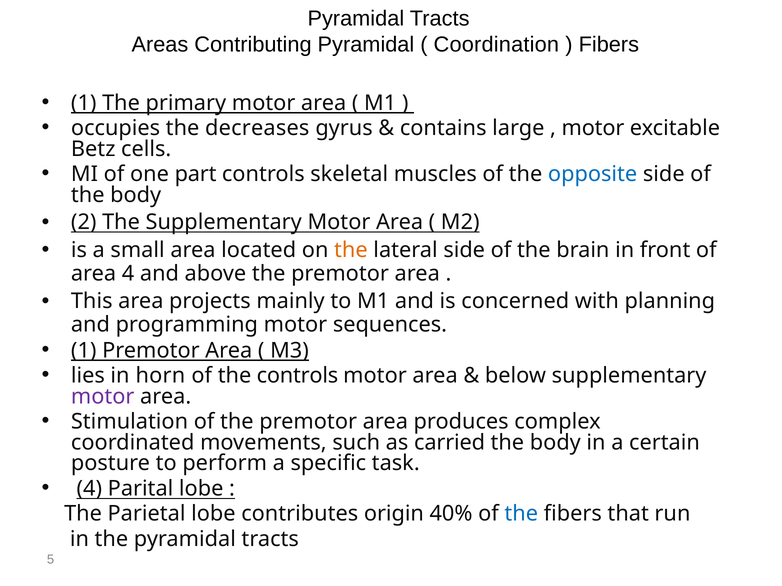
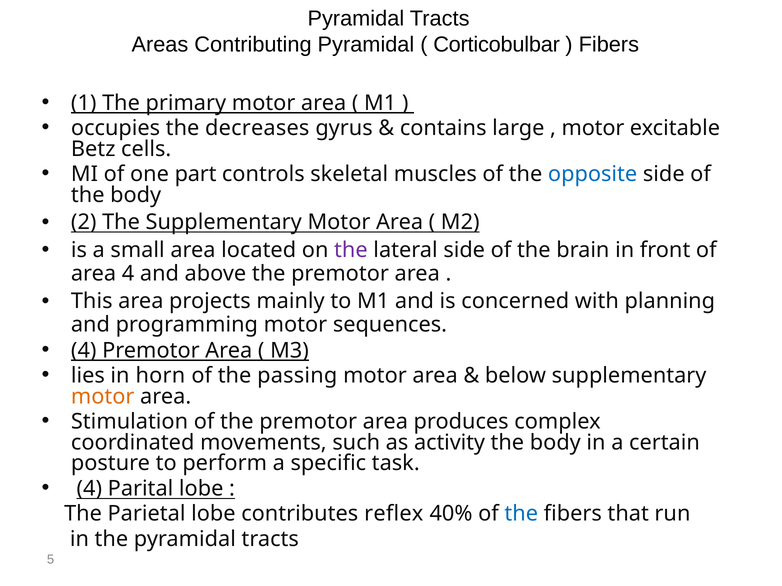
Coordination: Coordination -> Corticobulbar
the at (351, 250) colour: orange -> purple
1 at (84, 351): 1 -> 4
the controls: controls -> passing
motor at (103, 397) colour: purple -> orange
carried: carried -> activity
origin: origin -> reflex
